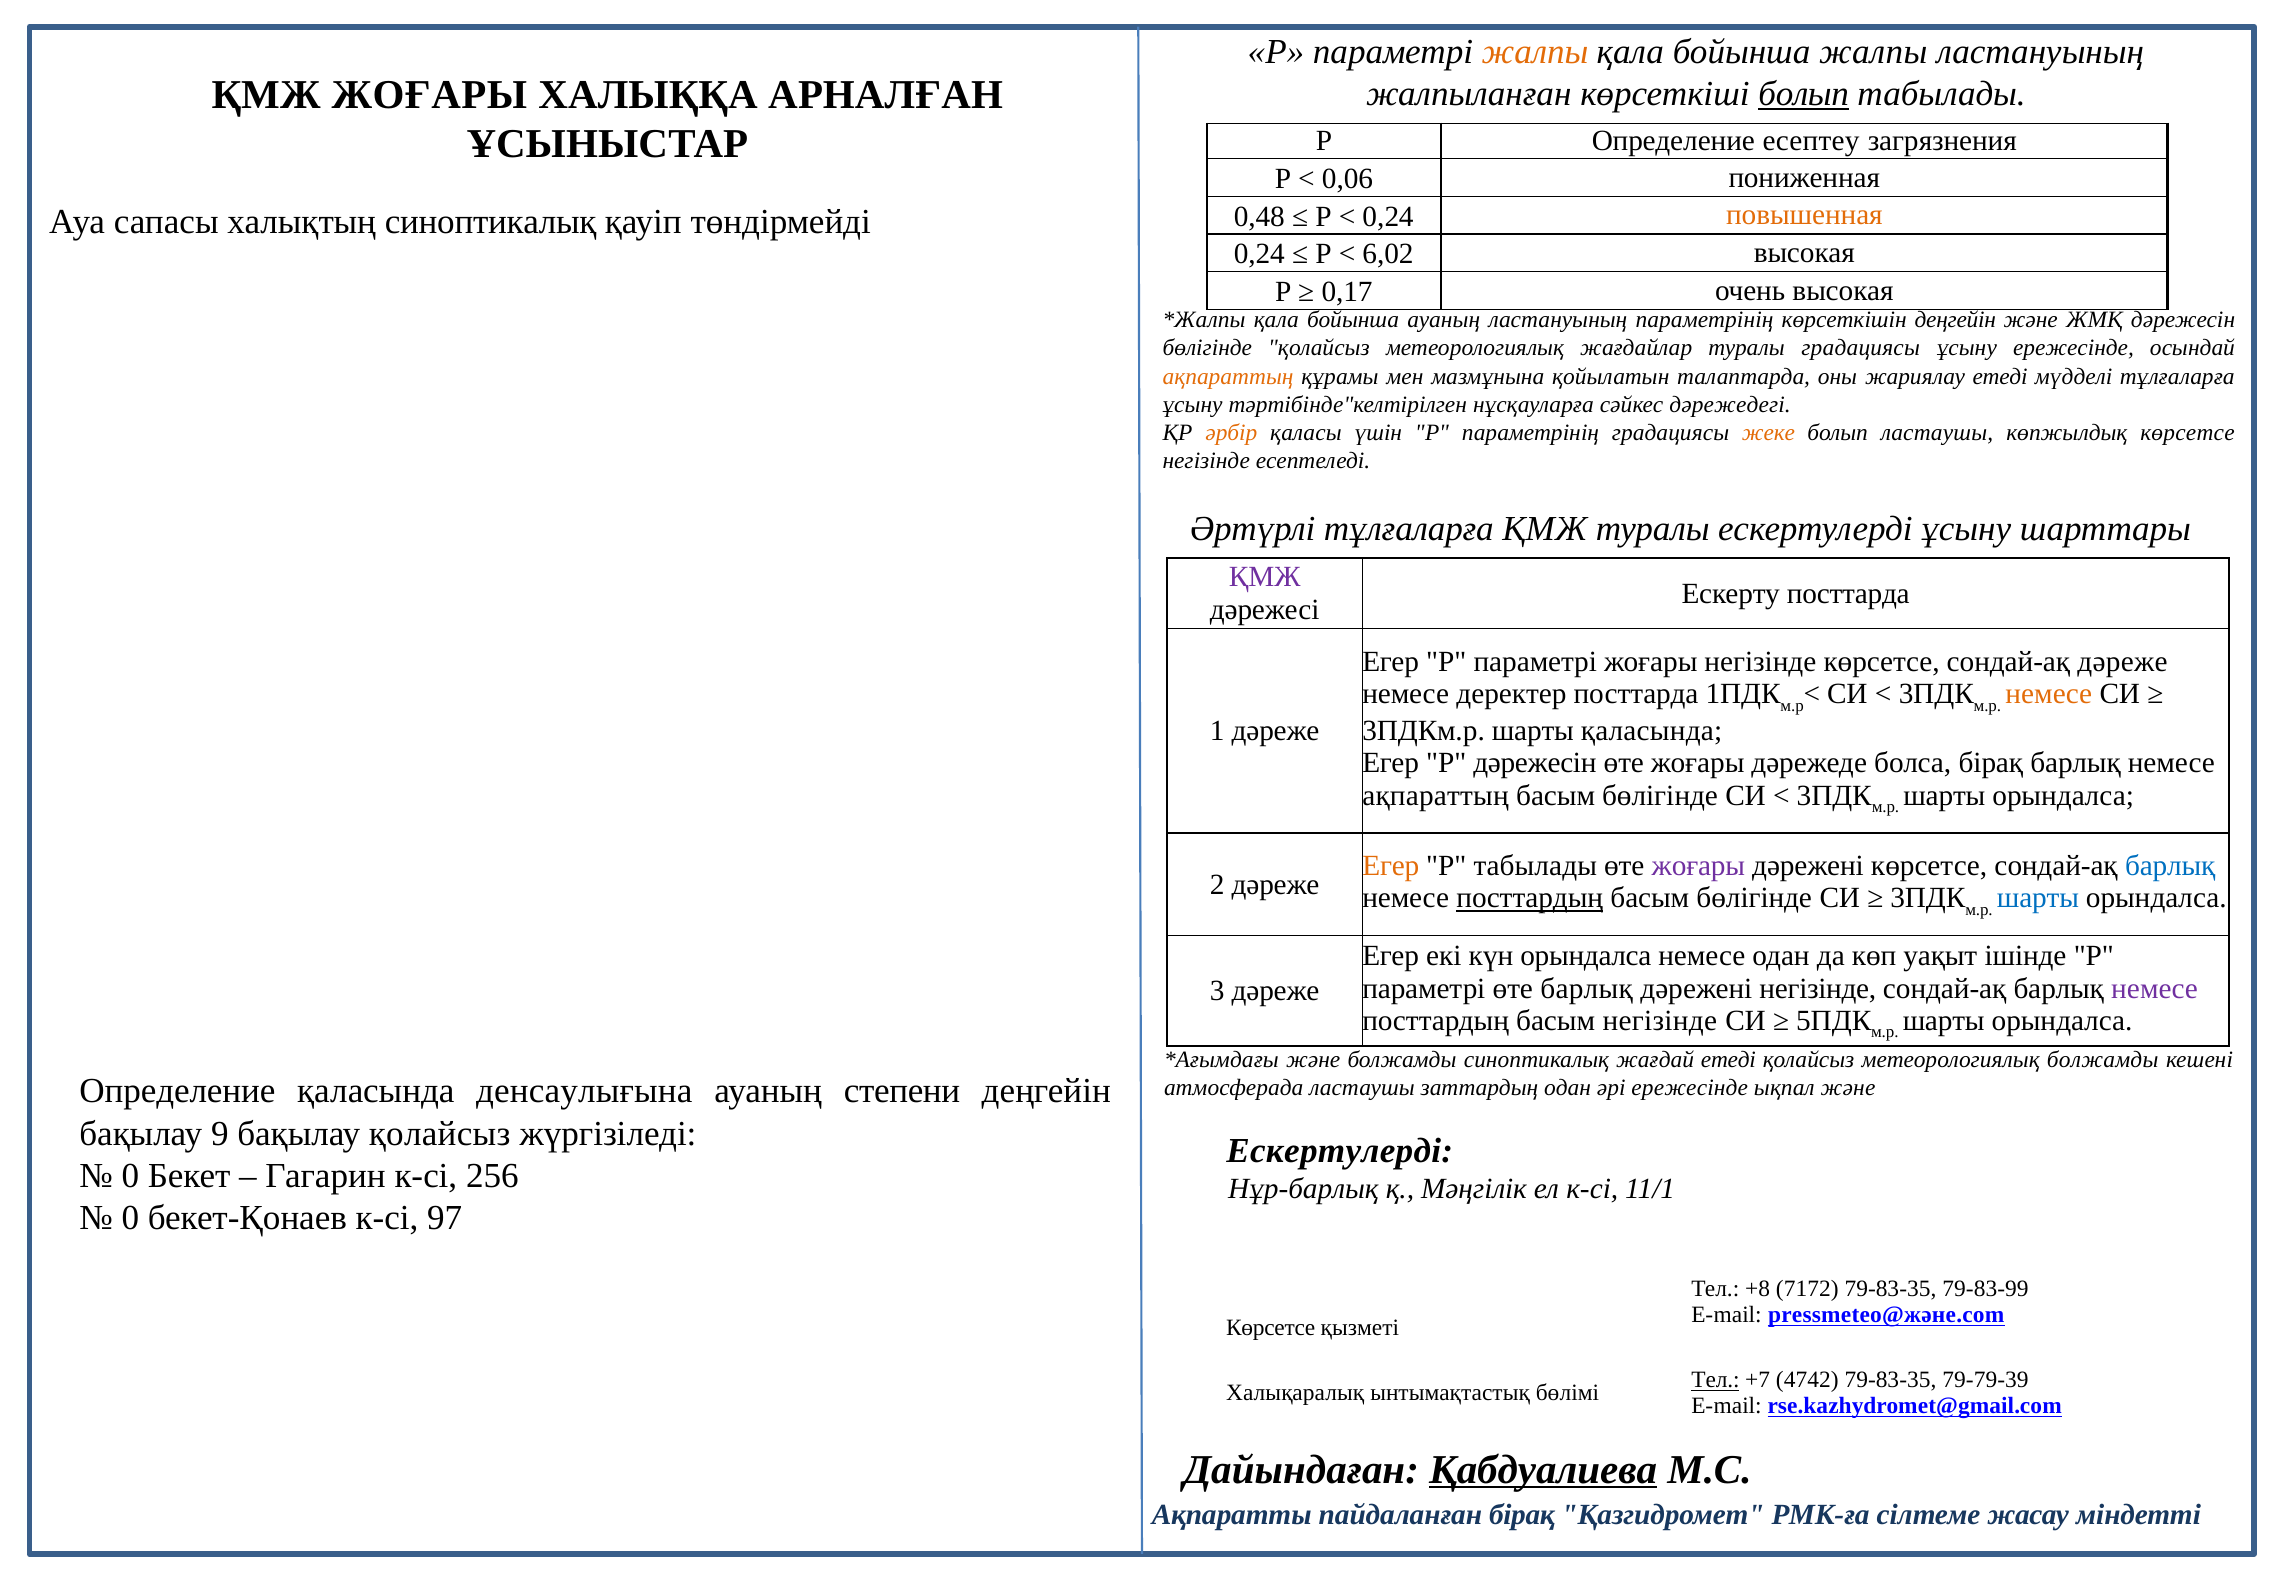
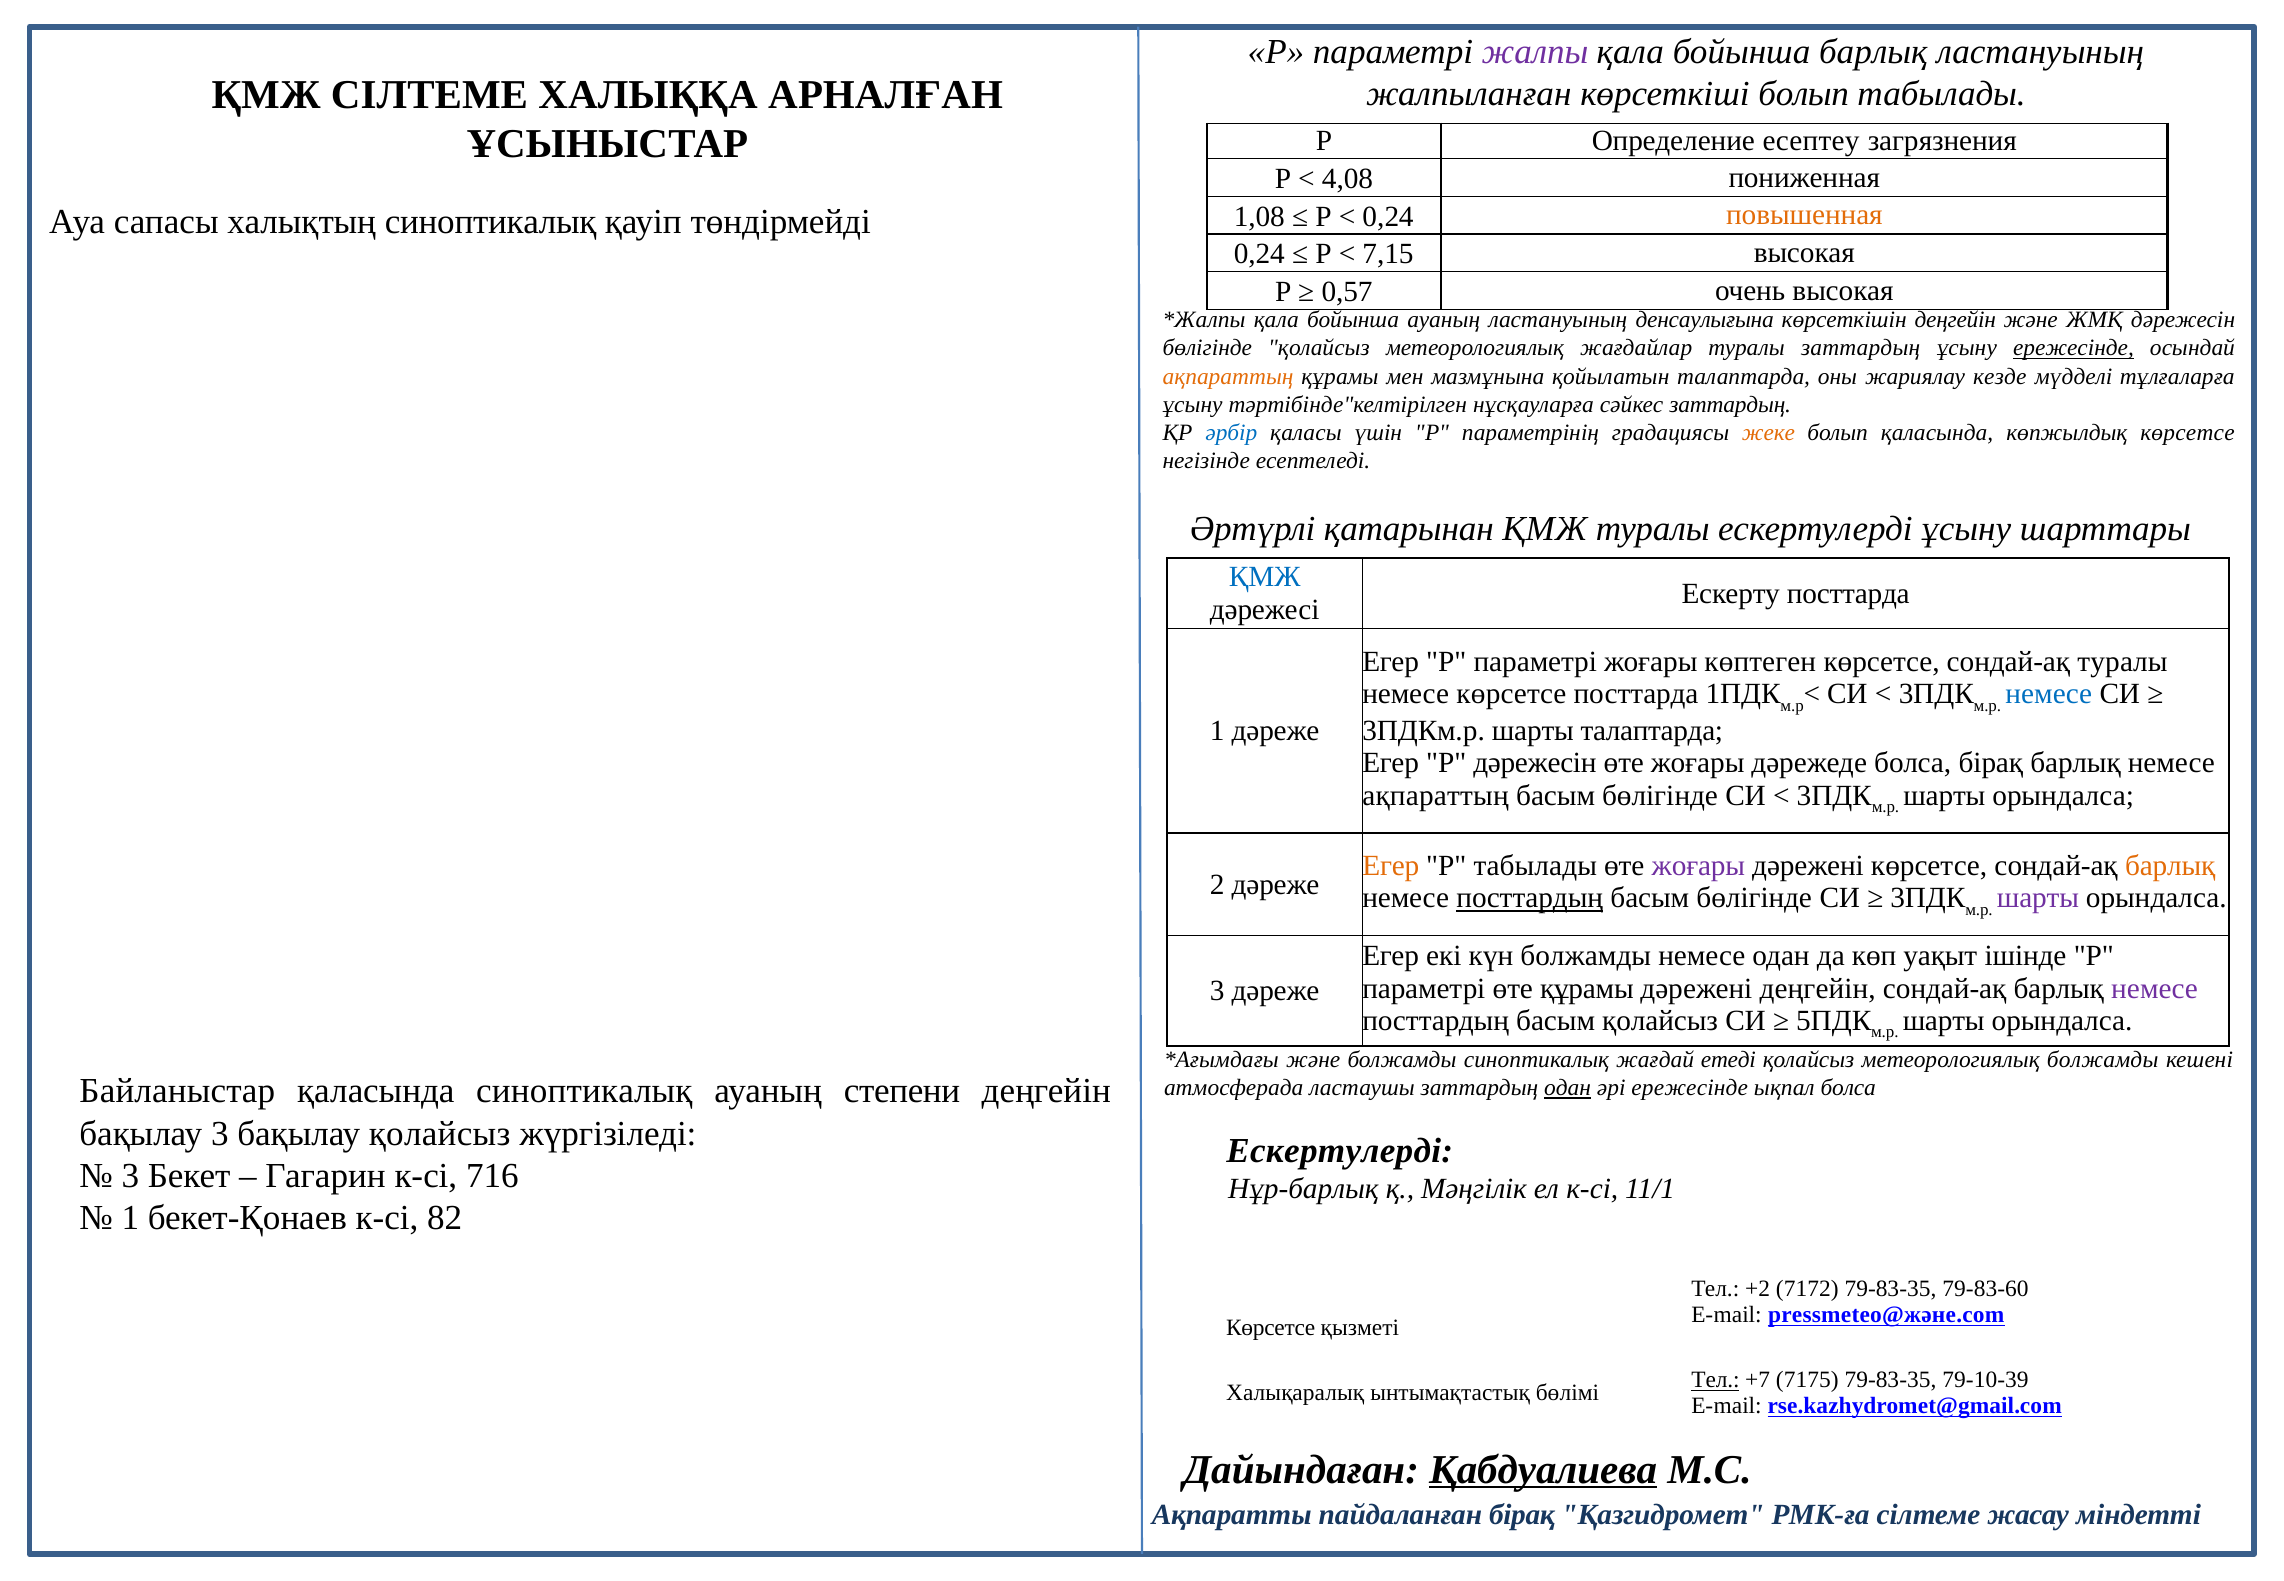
жалпы at (1535, 52) colour: orange -> purple
бойынша жалпы: жалпы -> барлық
ҚМЖ ЖОҒАРЫ: ЖОҒАРЫ -> СІЛТЕМЕ
болып at (1804, 94) underline: present -> none
0,06: 0,06 -> 4,08
0,48: 0,48 -> 1,08
6,02: 6,02 -> 7,15
0,17: 0,17 -> 0,57
ластануының параметрінің: параметрінің -> денсаулығына
туралы градациясы: градациясы -> заттардың
ережесінде at (2073, 348) underline: none -> present
жариялау етеді: етеді -> кезде
сәйкес дәрежедегі: дәрежедегі -> заттардың
әрбір colour: orange -> blue
болып ластаушы: ластаушы -> қаласында
Әртүрлі тұлғаларға: тұлғаларға -> қатарынан
ҚМЖ at (1265, 577) colour: purple -> blue
жоғары негізінде: негізінде -> көптеген
сондай-ақ дәреже: дәреже -> туралы
немесе деректер: деректер -> көрсетсе
немесе at (2049, 694) colour: orange -> blue
шарты қаласында: қаласында -> талаптарда
барлық at (2170, 866) colour: blue -> orange
шарты at (2038, 898) colour: blue -> purple
күн орындалса: орындалса -> болжамды
өте барлық: барлық -> құрамы
дәрежені негізінде: негізінде -> деңгейін
басым негізінде: негізінде -> қолайсыз
Определение at (177, 1092): Определение -> Байланыстар
қаласында денсаулығына: денсаулығына -> синоптикалық
одан at (1568, 1088) underline: none -> present
ықпал және: және -> болса
бақылау 9: 9 -> 3
0 at (130, 1176): 0 -> 3
256: 256 -> 716
0 at (130, 1218): 0 -> 1
97: 97 -> 82
+8: +8 -> +2
79-83-99: 79-83-99 -> 79-83-60
4742: 4742 -> 7175
79-79-39: 79-79-39 -> 79-10-39
